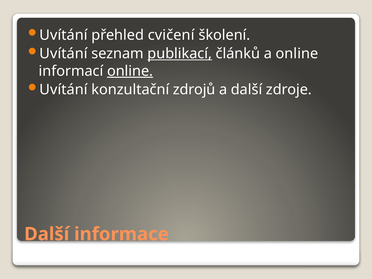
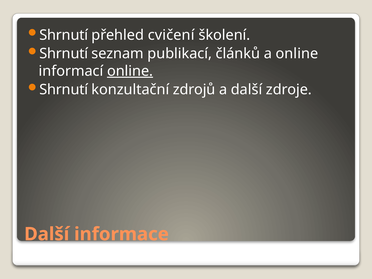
Uvítání at (64, 35): Uvítání -> Shrnutí
Uvítání at (64, 54): Uvítání -> Shrnutí
publikací underline: present -> none
Uvítání at (64, 90): Uvítání -> Shrnutí
